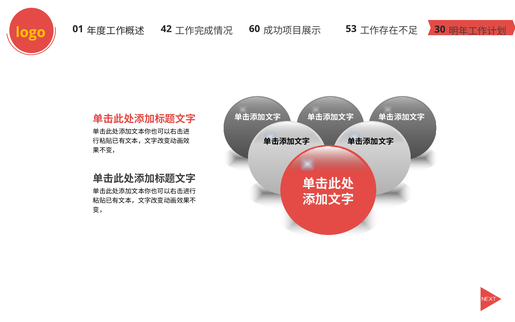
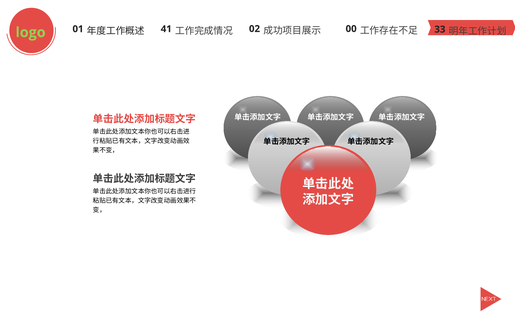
logo colour: yellow -> light green
42: 42 -> 41
60: 60 -> 02
53: 53 -> 00
30: 30 -> 33
